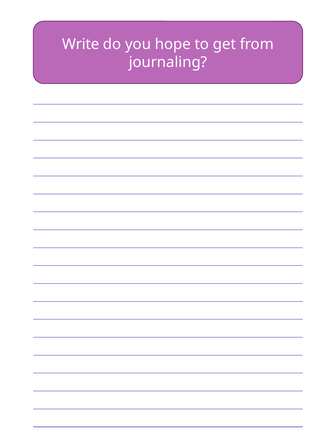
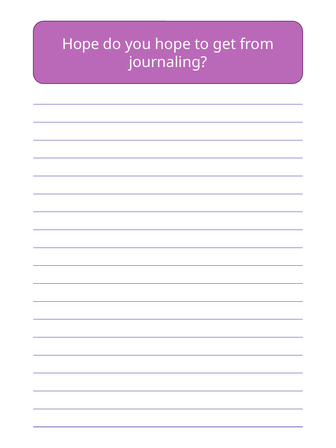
Write at (81, 44): Write -> Hope
